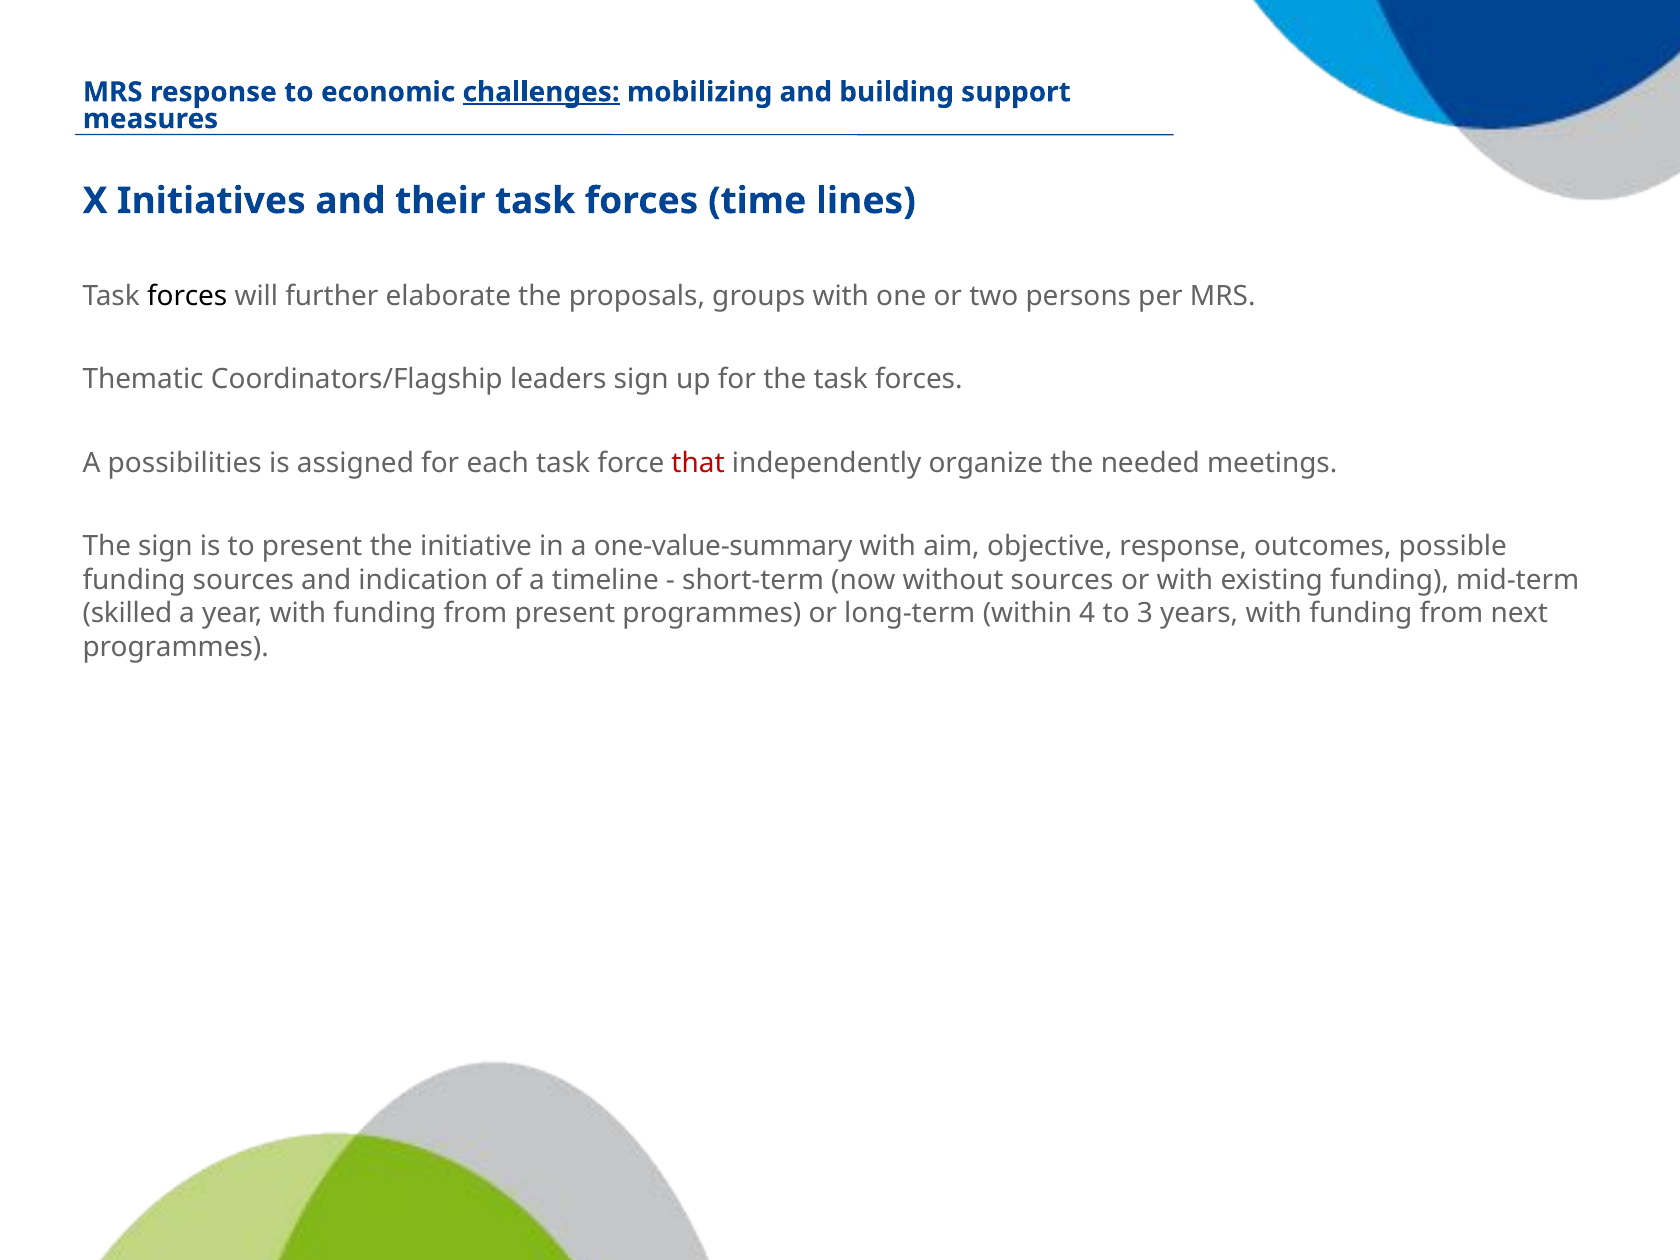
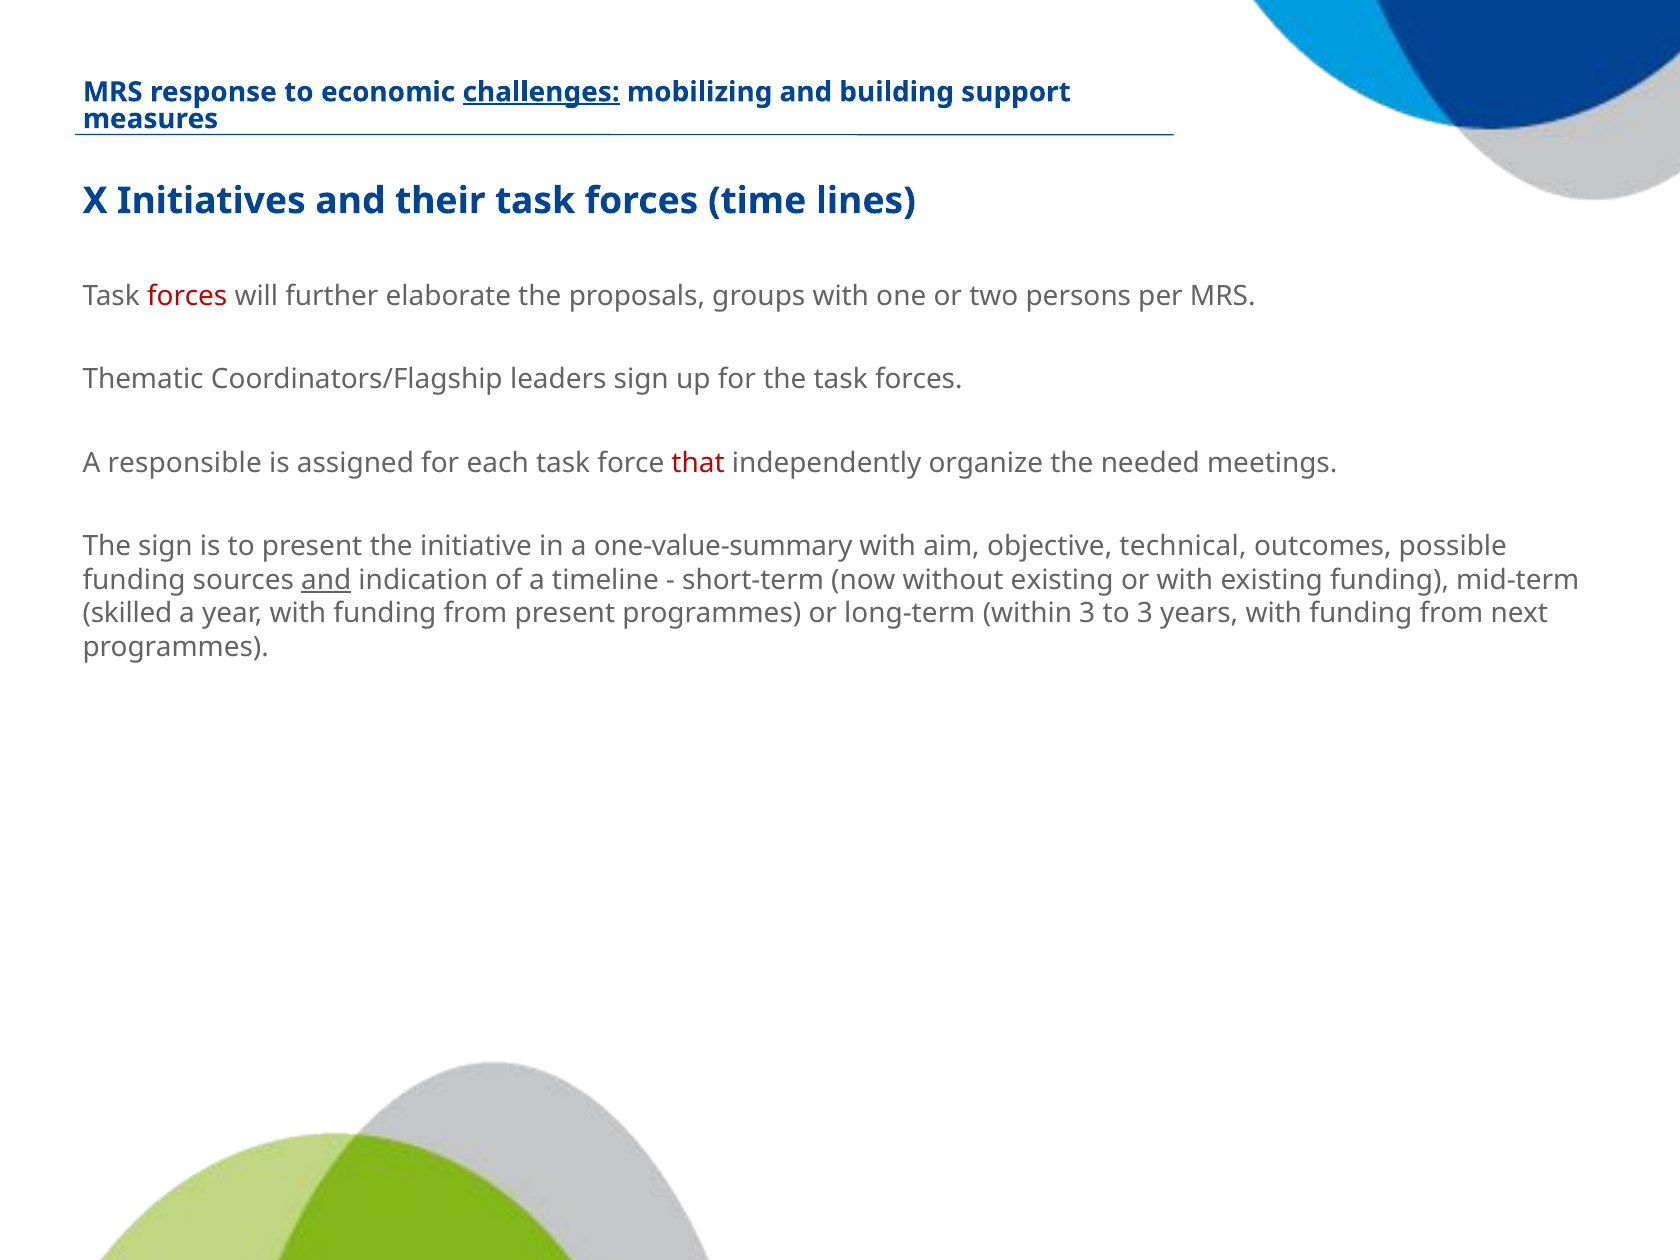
forces at (187, 296) colour: black -> red
possibilities: possibilities -> responsible
objective response: response -> technical
and at (326, 580) underline: none -> present
without sources: sources -> existing
within 4: 4 -> 3
